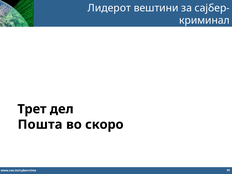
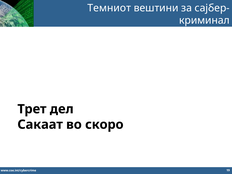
Лидерот: Лидерот -> Темниот
Пошта: Пошта -> Сакаат
